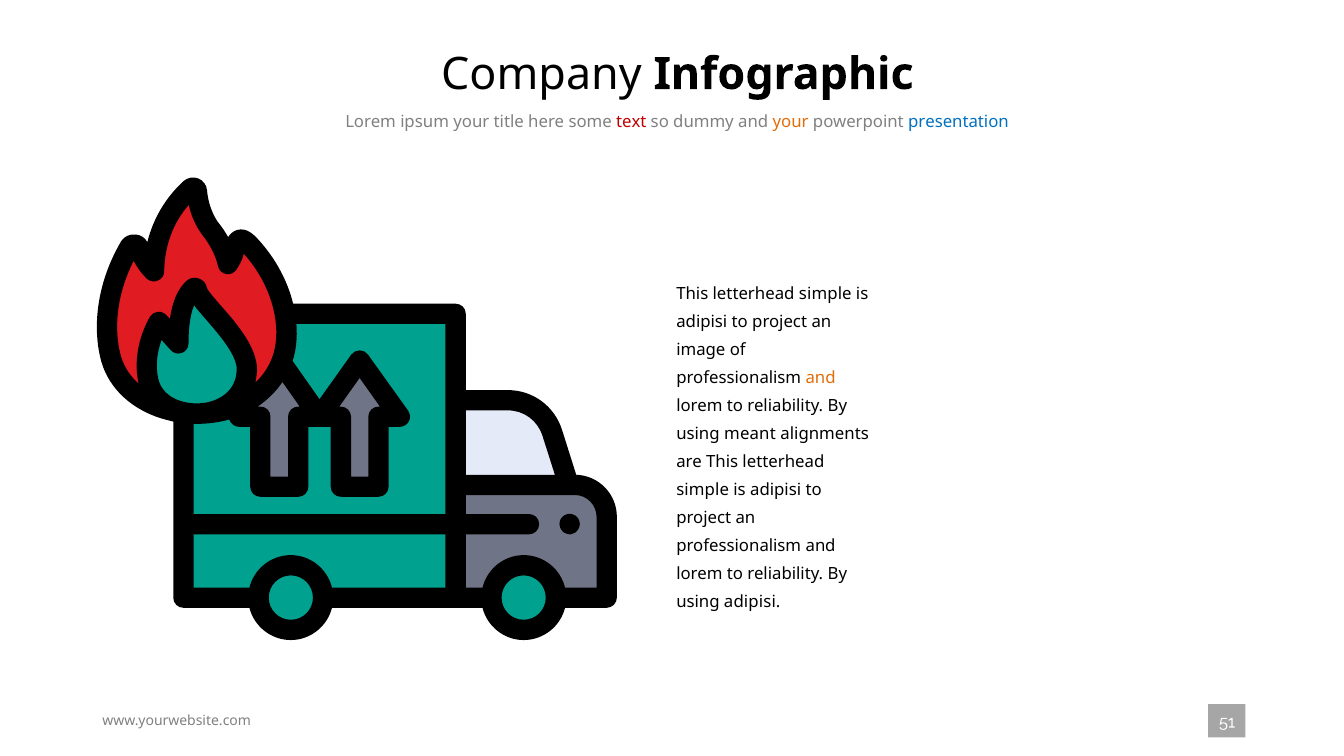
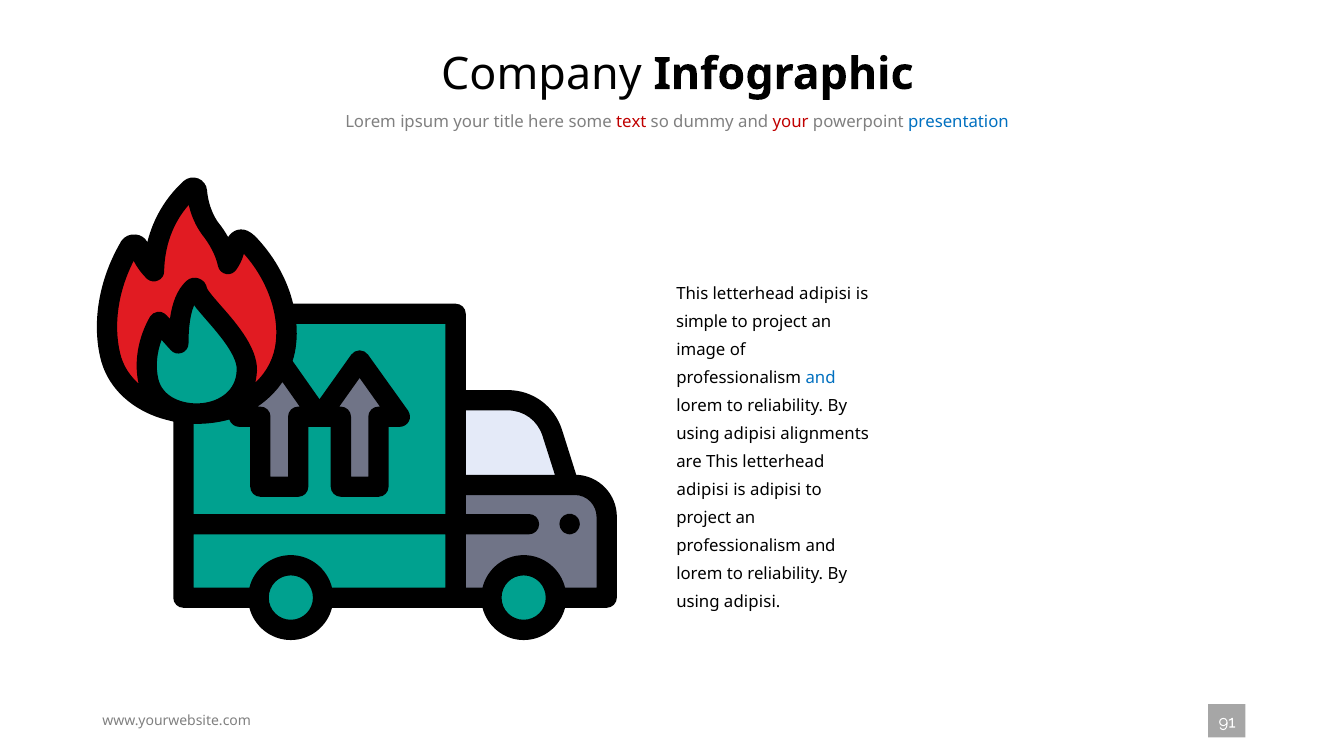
your at (791, 122) colour: orange -> red
simple at (825, 294): simple -> adipisi
adipisi at (702, 322): adipisi -> simple
and at (821, 378) colour: orange -> blue
meant at (750, 434): meant -> adipisi
simple at (703, 490): simple -> adipisi
51: 51 -> 91
